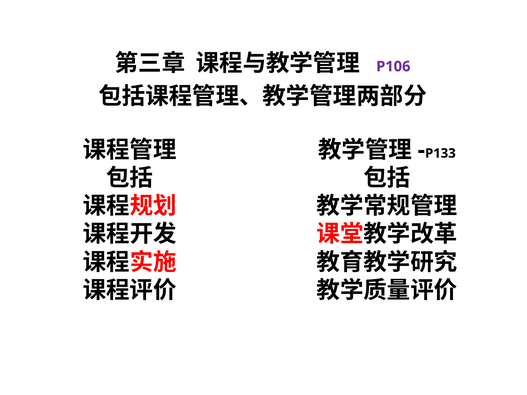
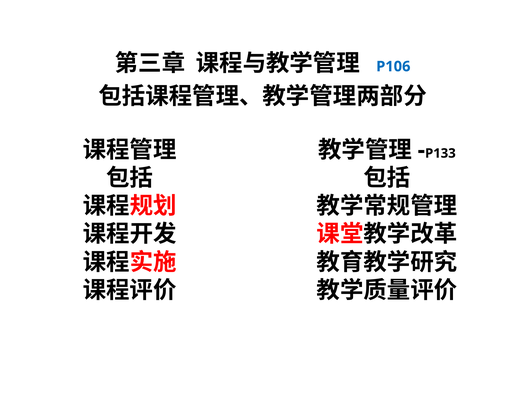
P106 colour: purple -> blue
